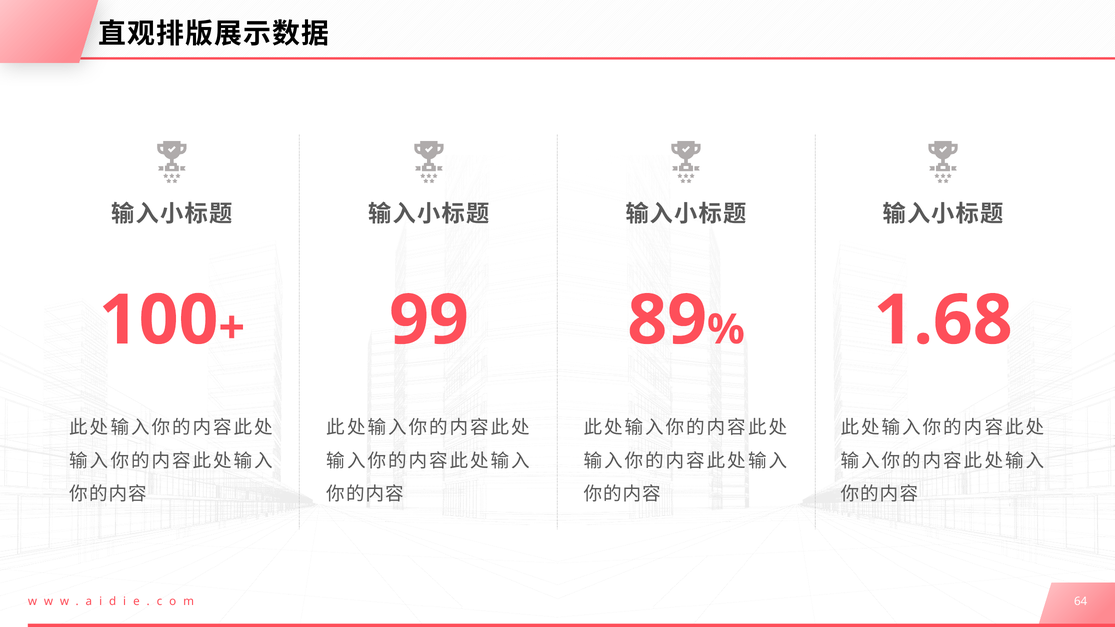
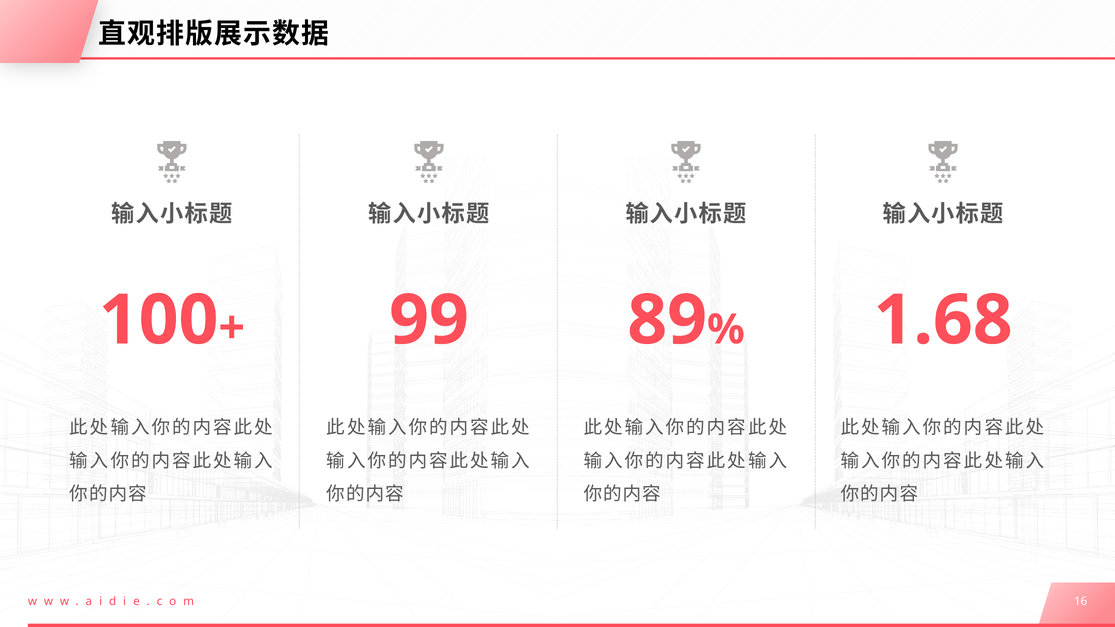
64: 64 -> 16
